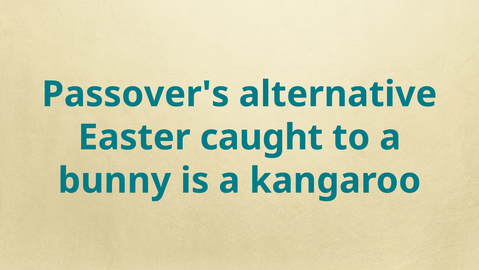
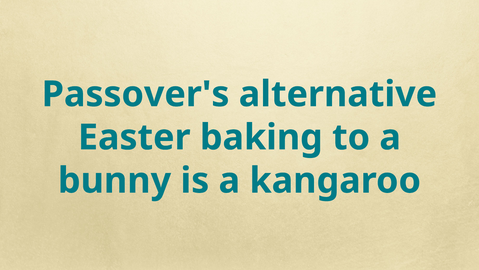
caught: caught -> baking
